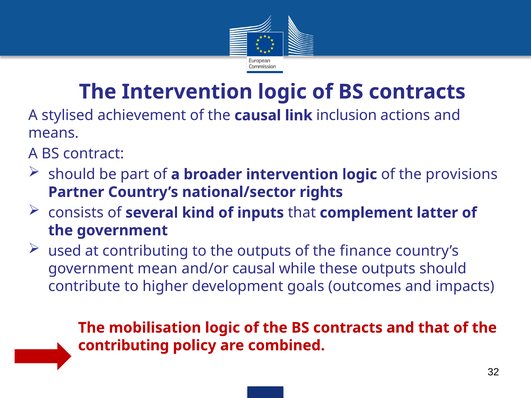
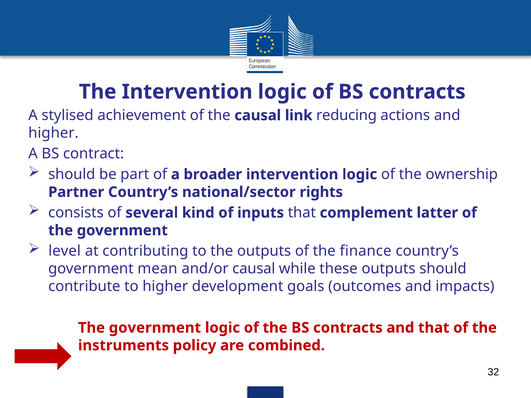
inclusion: inclusion -> reducing
means at (54, 133): means -> higher
provisions: provisions -> ownership
used: used -> level
mobilisation at (155, 328): mobilisation -> government
contributing at (124, 346): contributing -> instruments
